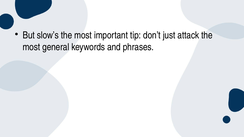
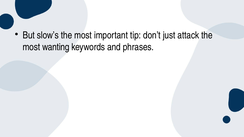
general: general -> wanting
